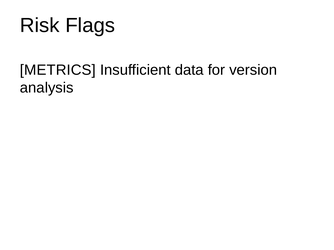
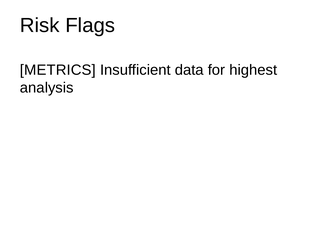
version: version -> highest
